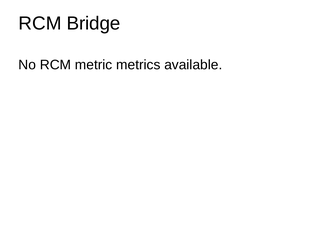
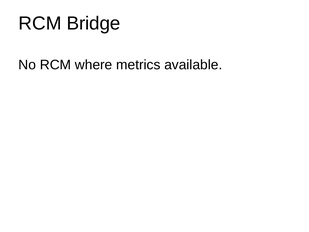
metric: metric -> where
